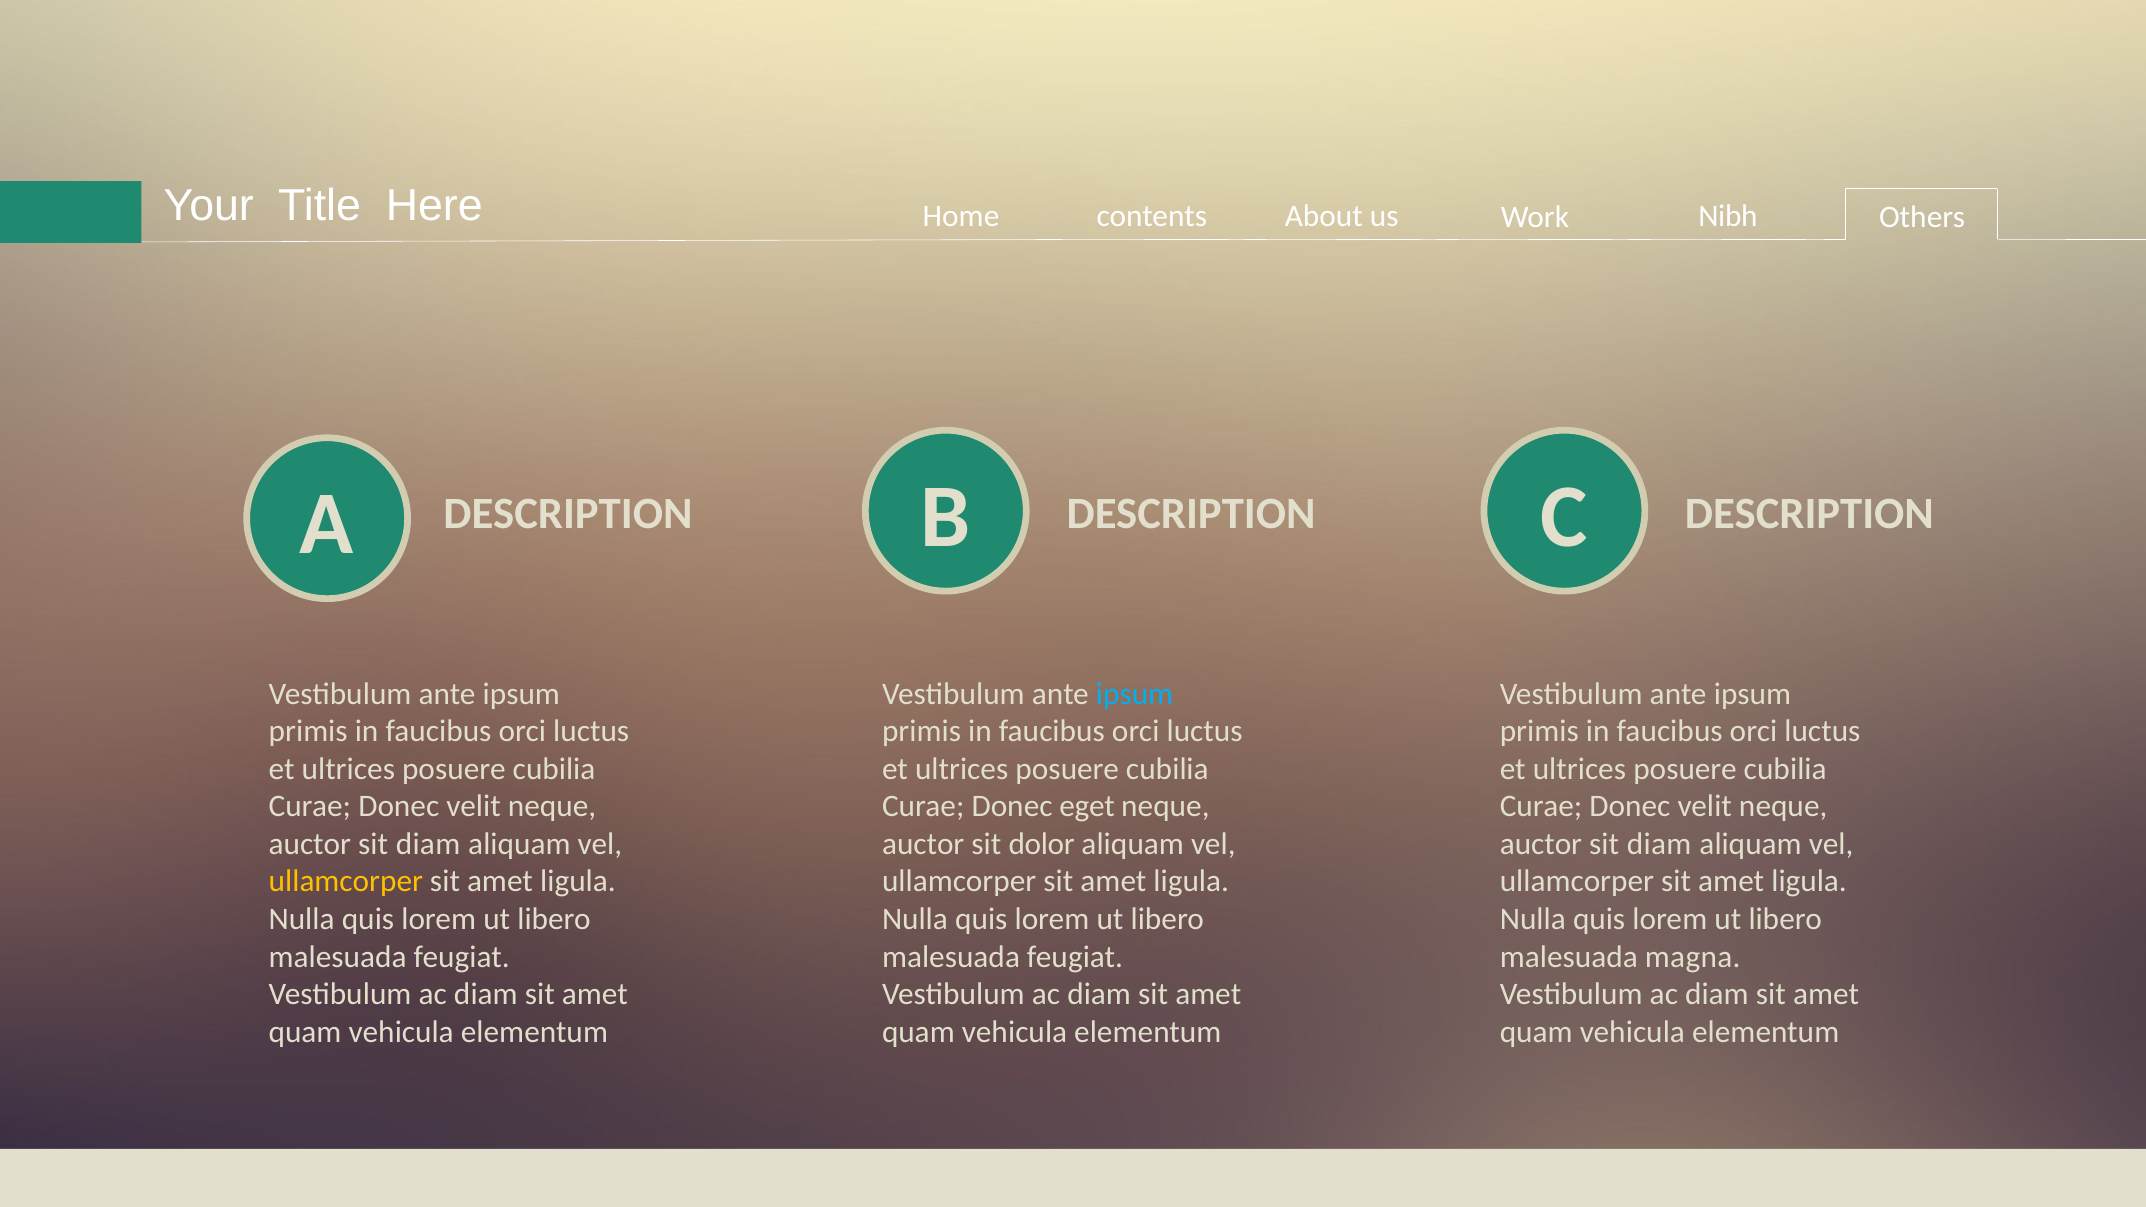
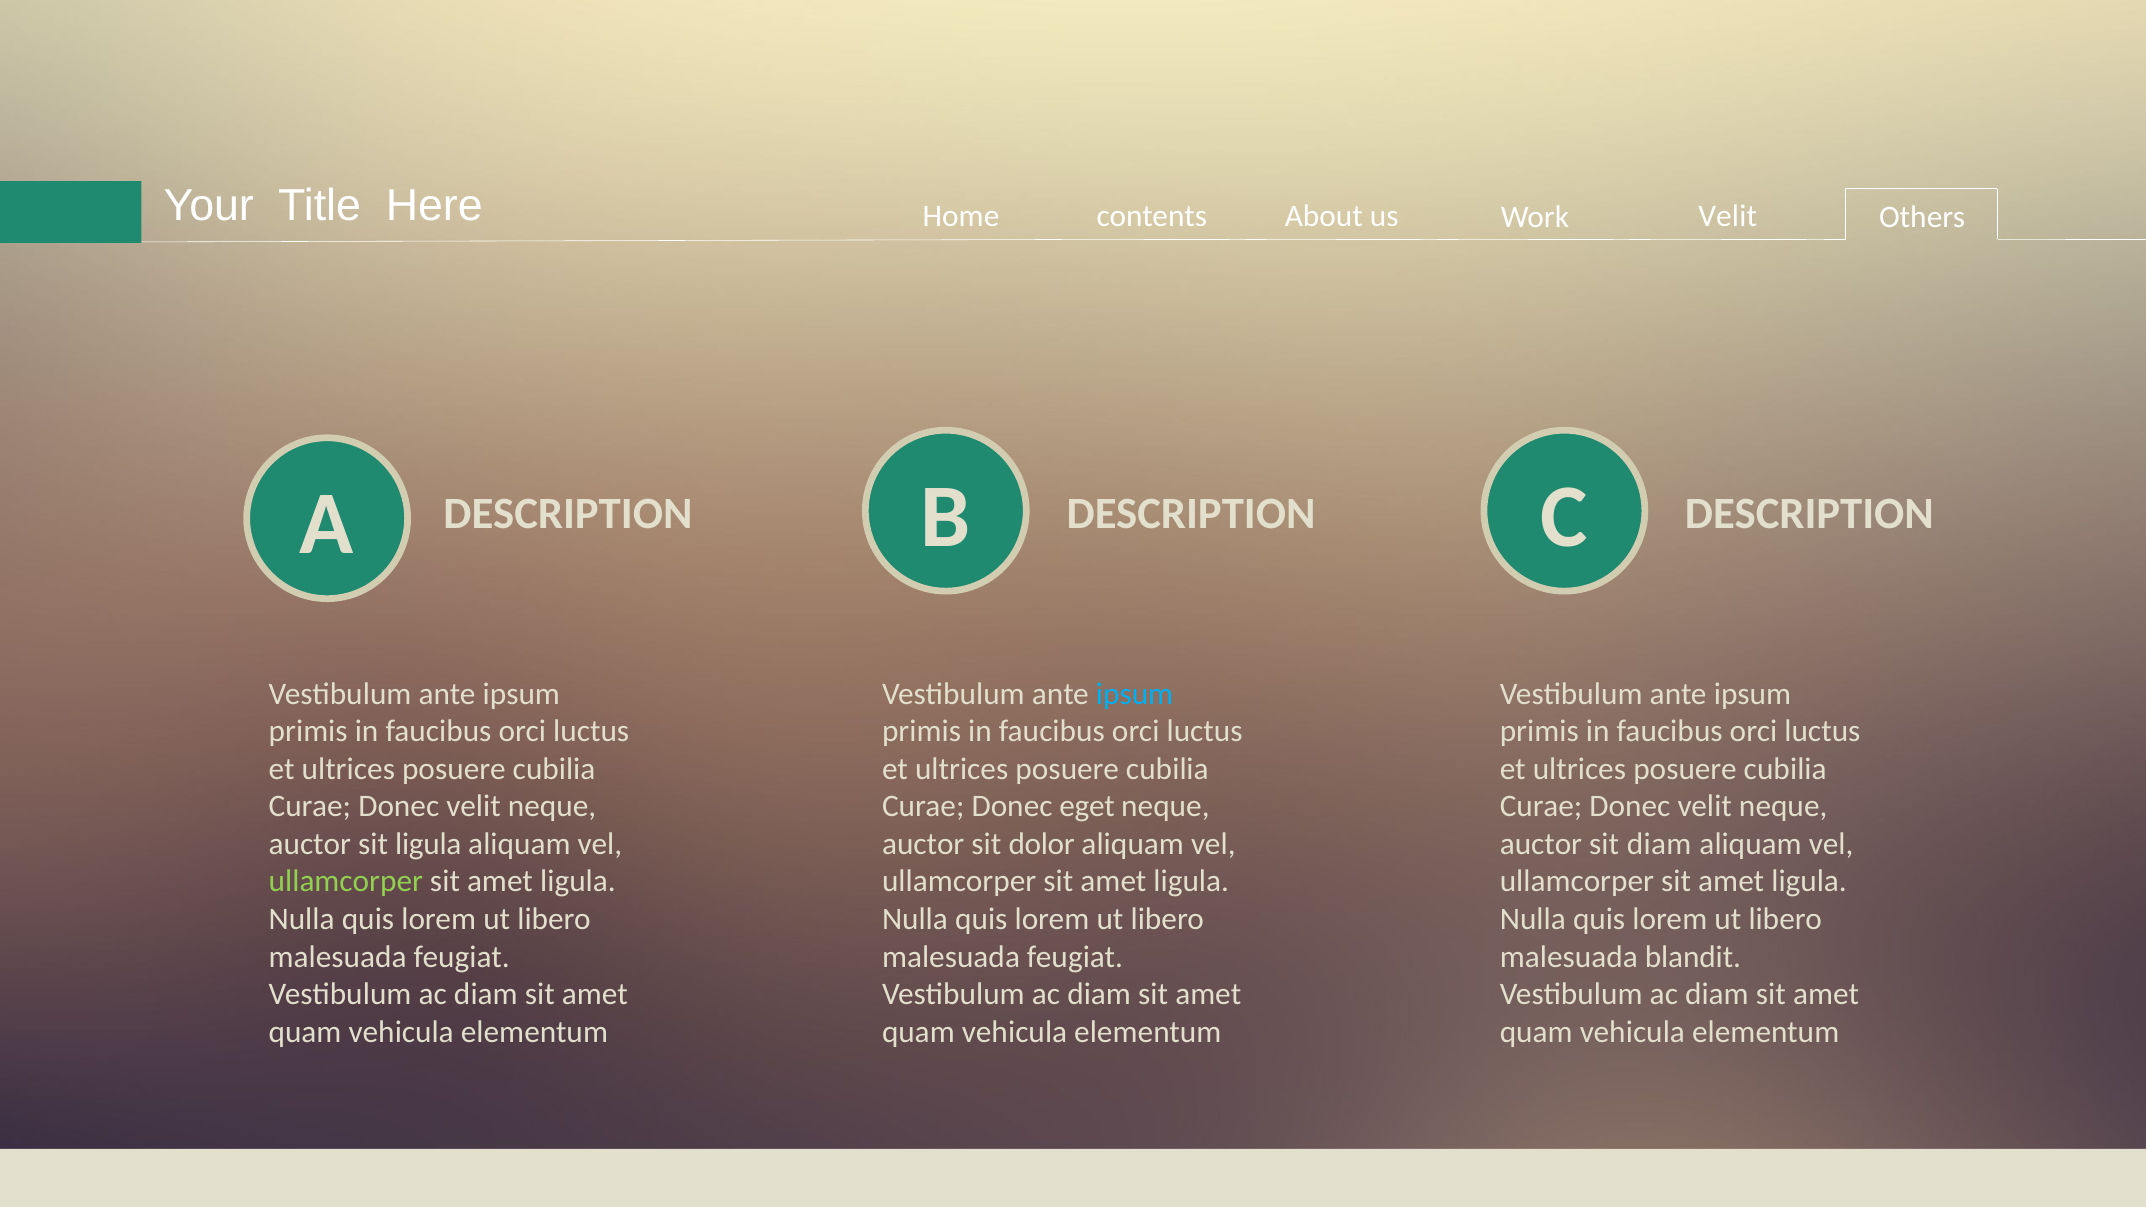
Work Nibh: Nibh -> Velit
diam at (428, 844): diam -> ligula
ullamcorper at (346, 882) colour: yellow -> light green
magna: magna -> blandit
